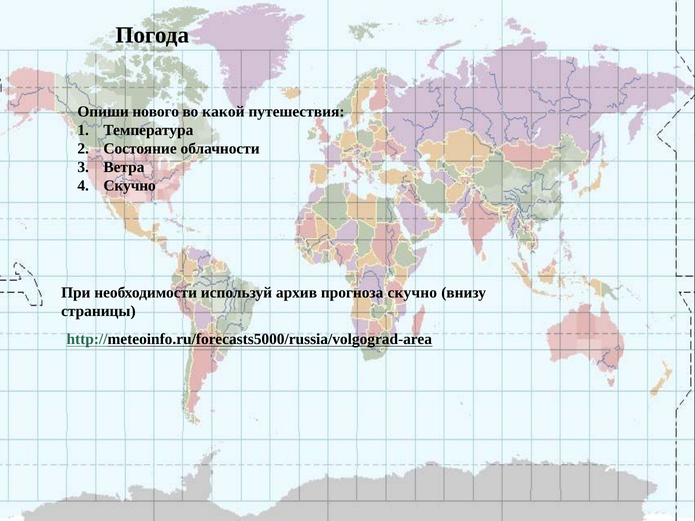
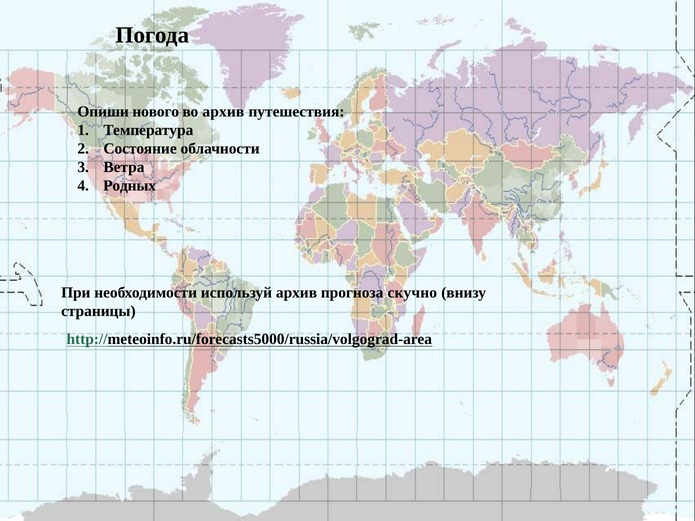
во какой: какой -> архив
Скучно at (130, 186): Скучно -> Родных
